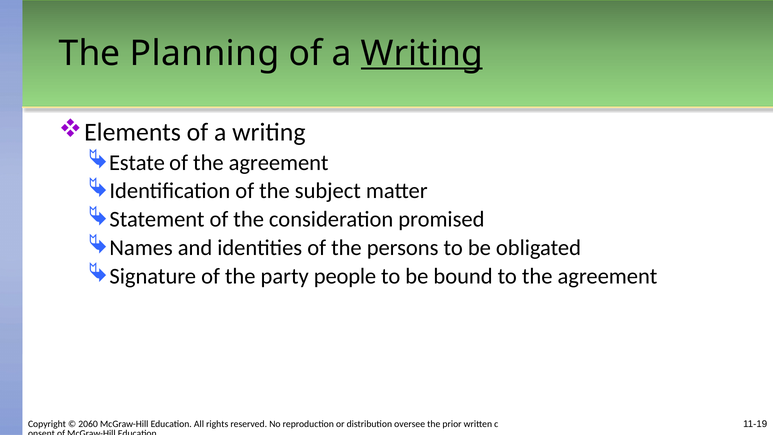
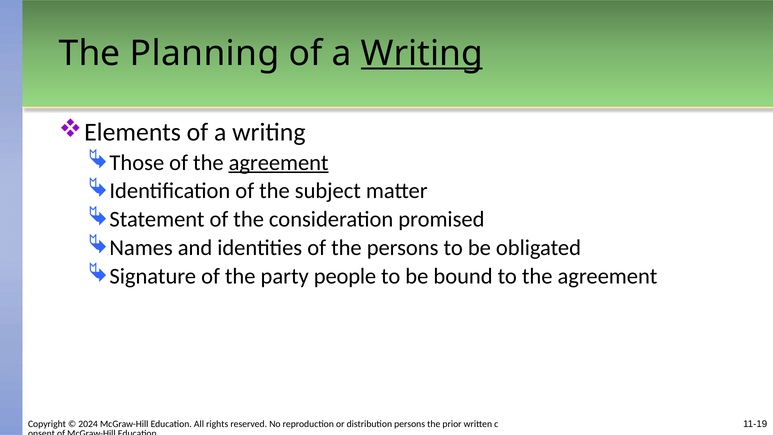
Estate: Estate -> Those
agreement at (279, 163) underline: none -> present
2060: 2060 -> 2024
distribution oversee: oversee -> persons
